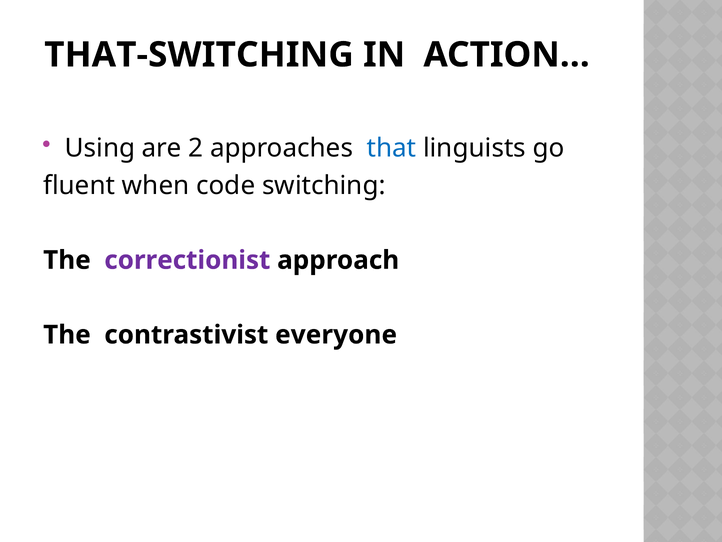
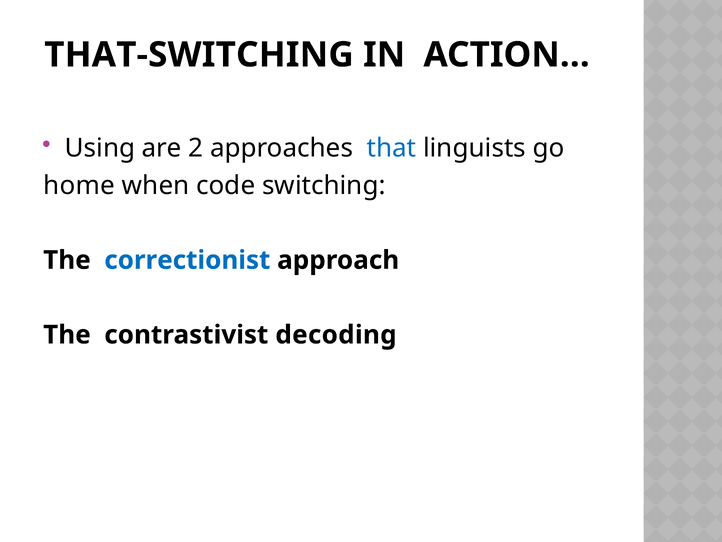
fluent: fluent -> home
correctionist colour: purple -> blue
everyone: everyone -> decoding
